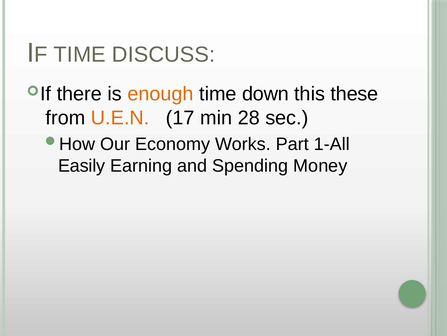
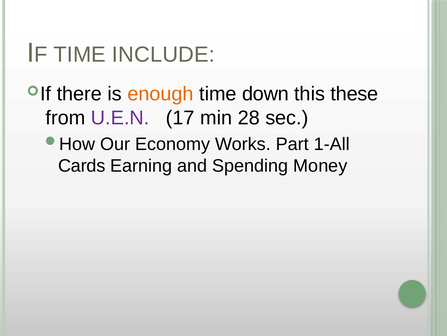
DISCUSS: DISCUSS -> INCLUDE
U.E.N colour: orange -> purple
Easily: Easily -> Cards
